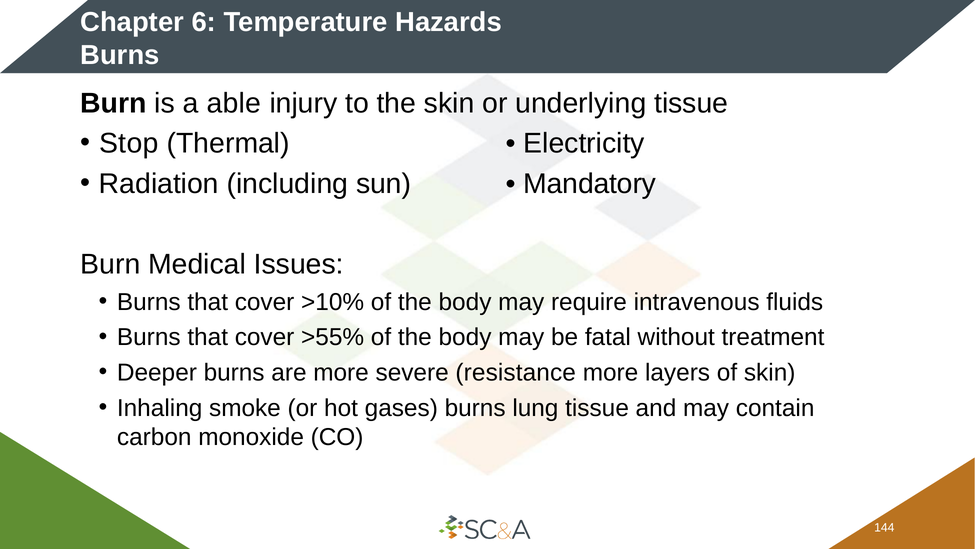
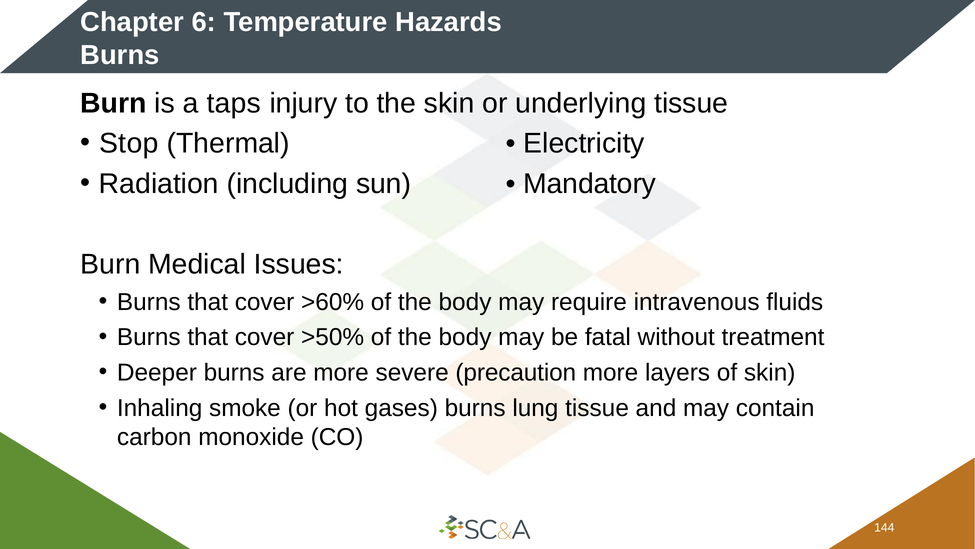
able: able -> taps
>10%: >10% -> >60%
>55%: >55% -> >50%
resistance: resistance -> precaution
